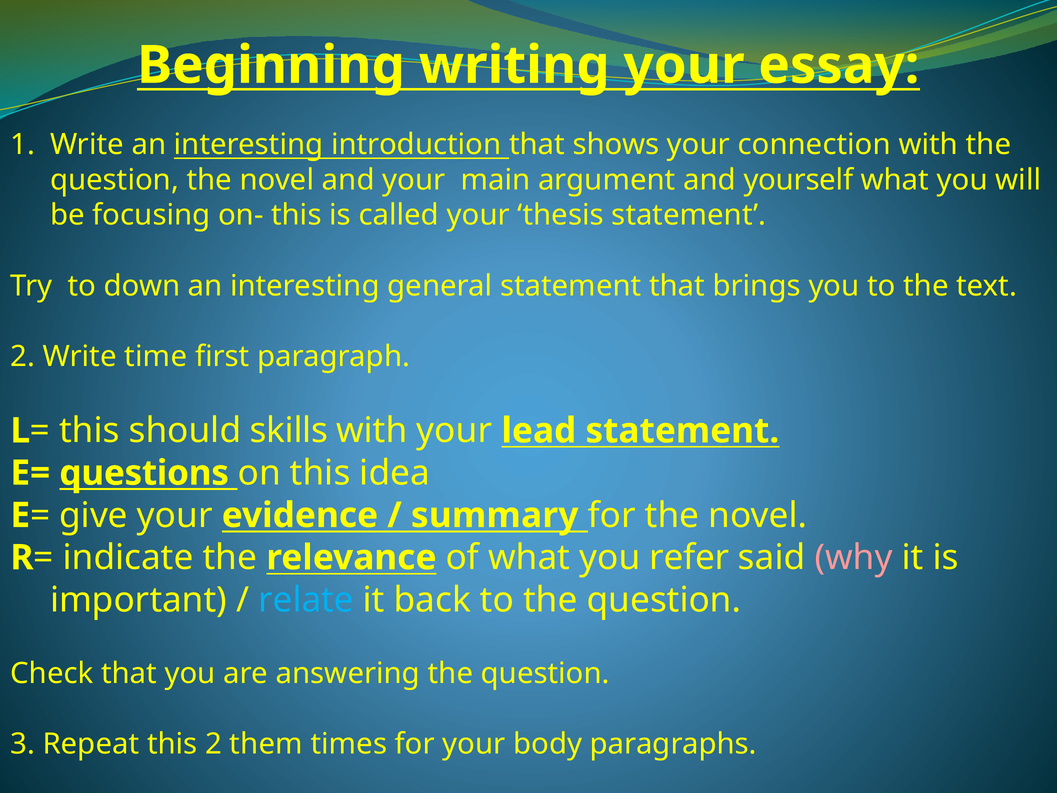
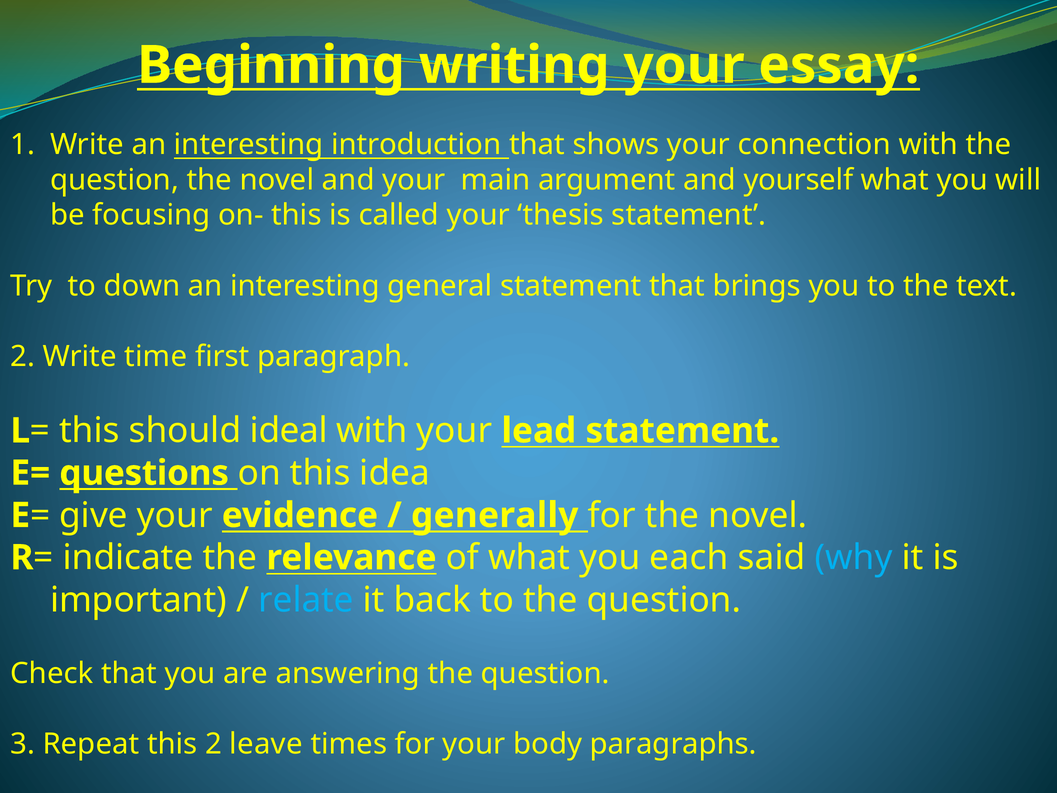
skills: skills -> ideal
summary: summary -> generally
refer: refer -> each
why colour: pink -> light blue
them: them -> leave
